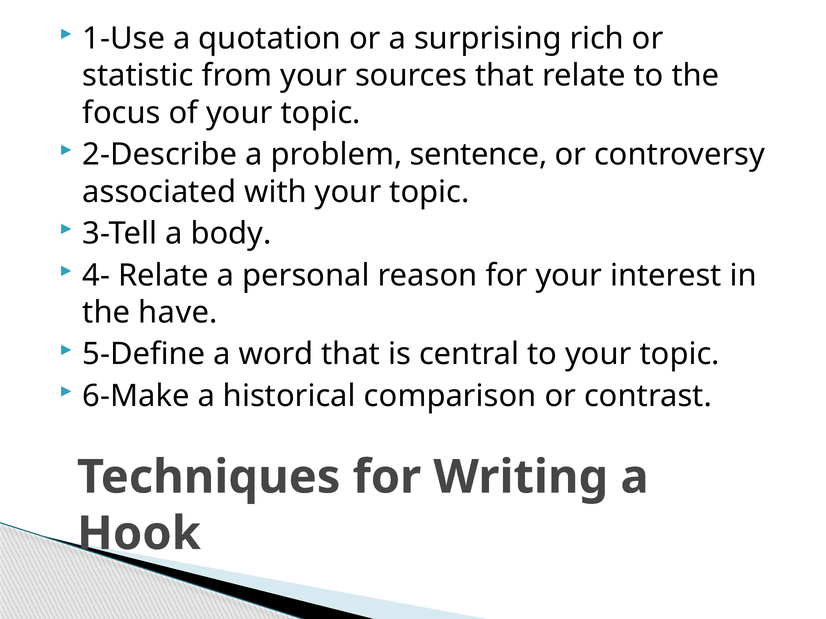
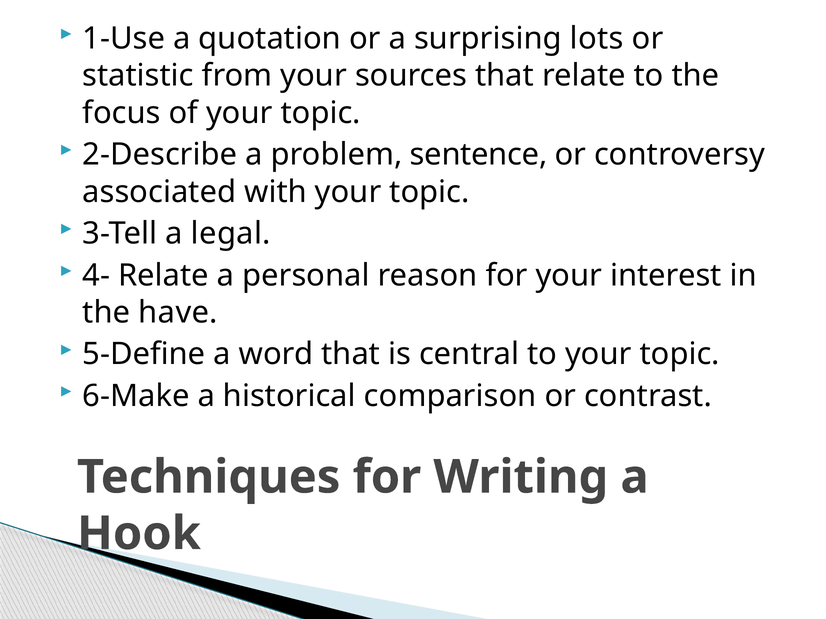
rich: rich -> lots
body: body -> legal
